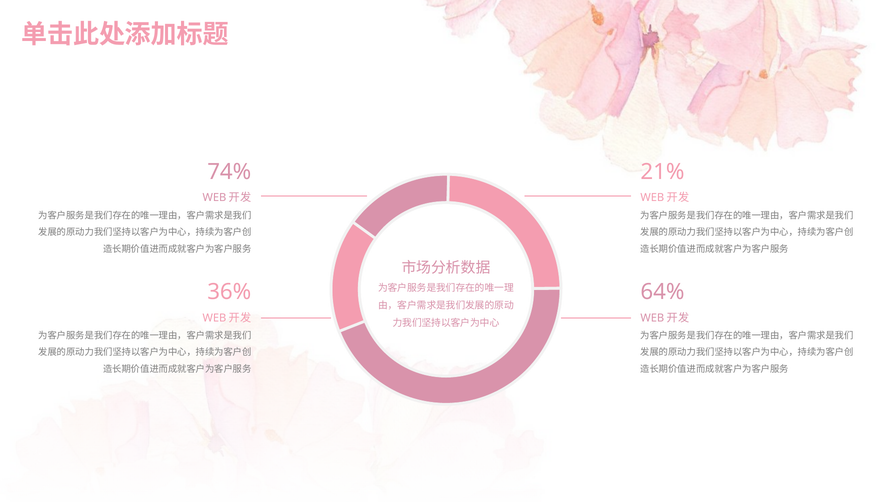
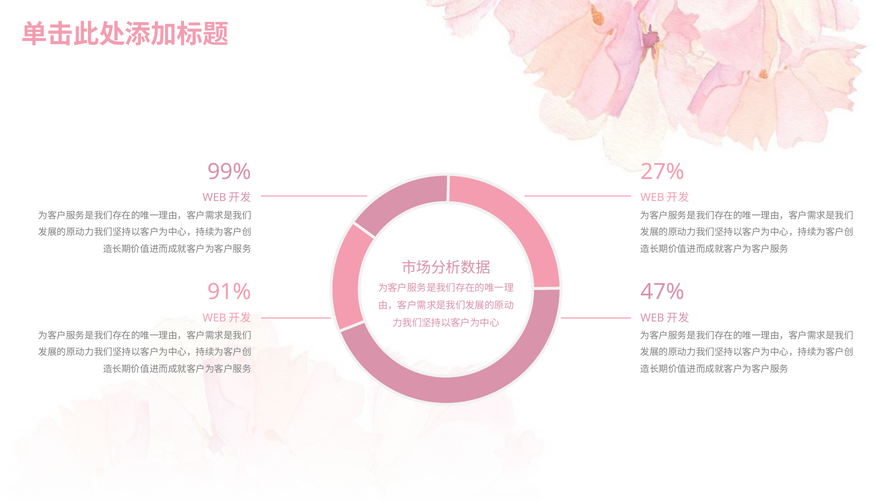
74%: 74% -> 99%
21%: 21% -> 27%
36%: 36% -> 91%
64%: 64% -> 47%
